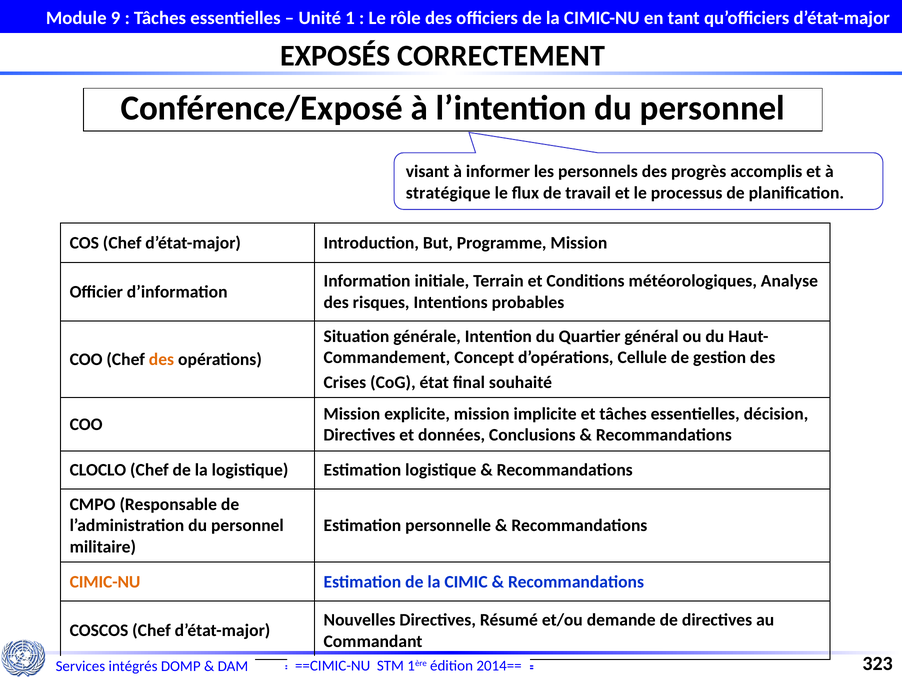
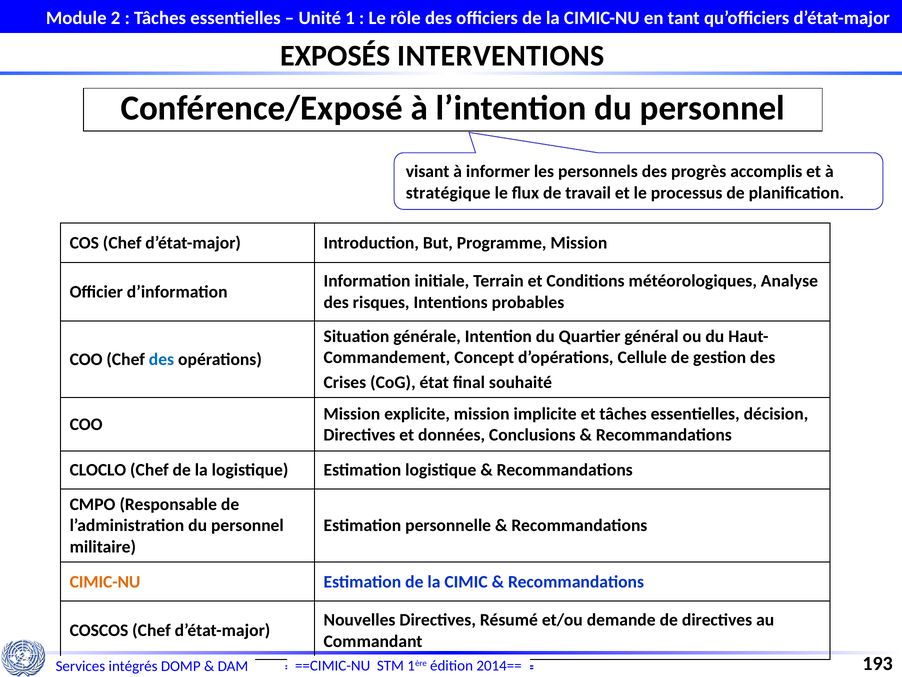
9: 9 -> 2
CORRECTEMENT: CORRECTEMENT -> INTERVENTIONS
des at (161, 359) colour: orange -> blue
323: 323 -> 193
